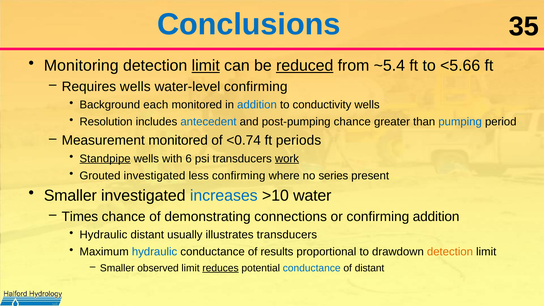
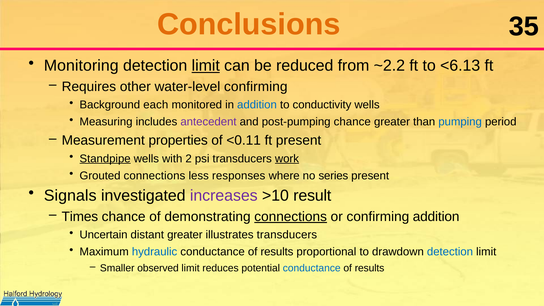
Conclusions colour: blue -> orange
reduced underline: present -> none
~5.4: ~5.4 -> ~2.2
<5.66: <5.66 -> <6.13
Requires wells: wells -> other
Resolution: Resolution -> Measuring
antecedent colour: blue -> purple
Measurement monitored: monitored -> properties
<0.74: <0.74 -> <0.11
ft periods: periods -> present
6: 6 -> 2
Grouted investigated: investigated -> connections
less confirming: confirming -> responses
Smaller at (70, 196): Smaller -> Signals
increases colour: blue -> purple
water: water -> result
connections at (291, 217) underline: none -> present
Hydraulic at (103, 235): Hydraulic -> Uncertain
distant usually: usually -> greater
detection at (450, 252) colour: orange -> blue
reduces underline: present -> none
distant at (370, 268): distant -> results
